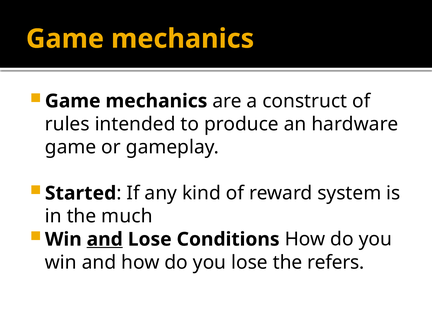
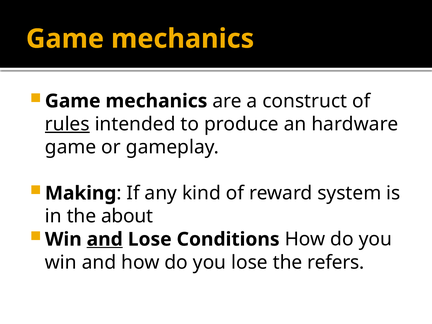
rules underline: none -> present
Started: Started -> Making
much: much -> about
